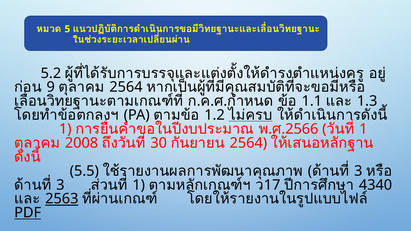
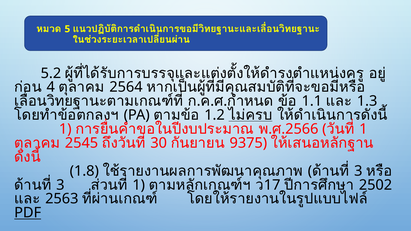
9: 9 -> 4
2008: 2008 -> 2545
2564 at (248, 143): 2564 -> 9375
5.5: 5.5 -> 1.8
4340: 4340 -> 2502
2563 underline: present -> none
